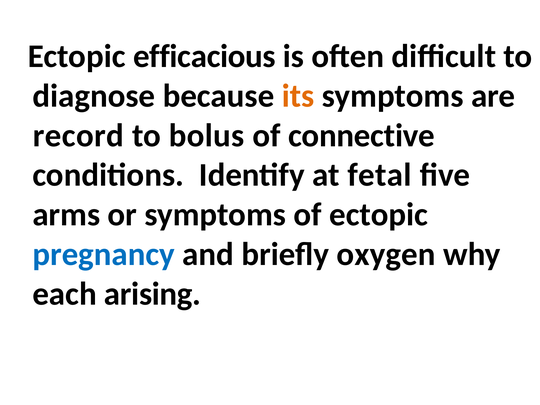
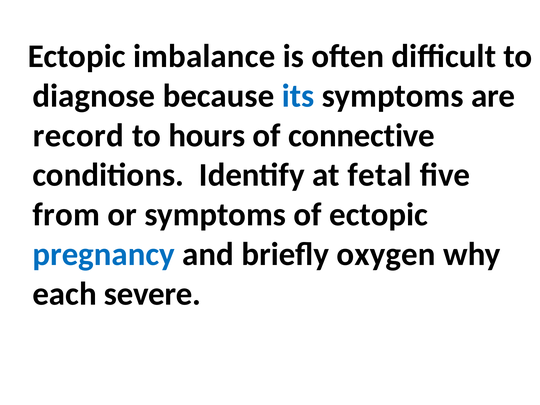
efficacious: efficacious -> imbalance
its colour: orange -> blue
bolus: bolus -> hours
arms: arms -> from
arising: arising -> severe
